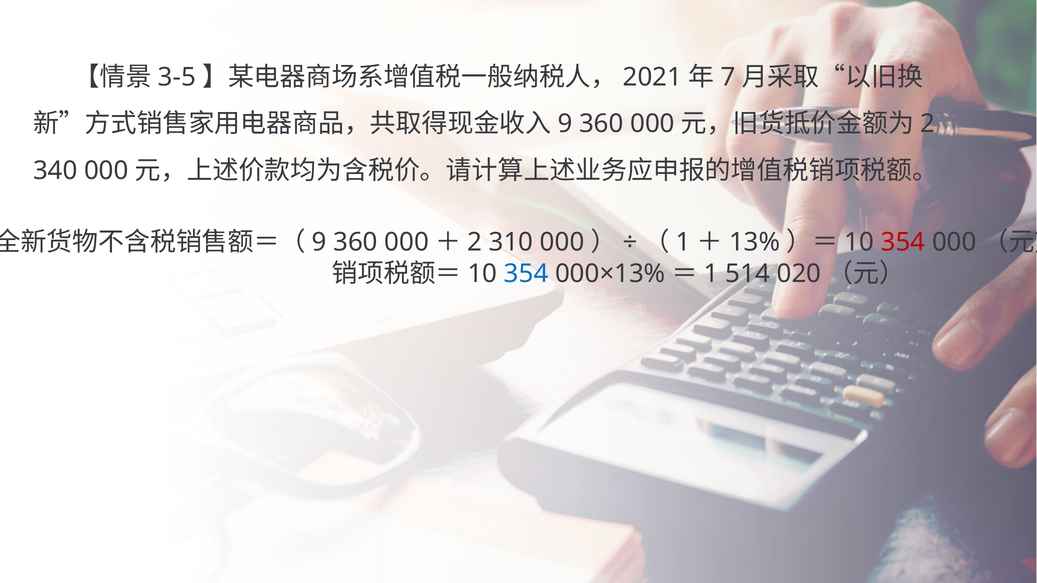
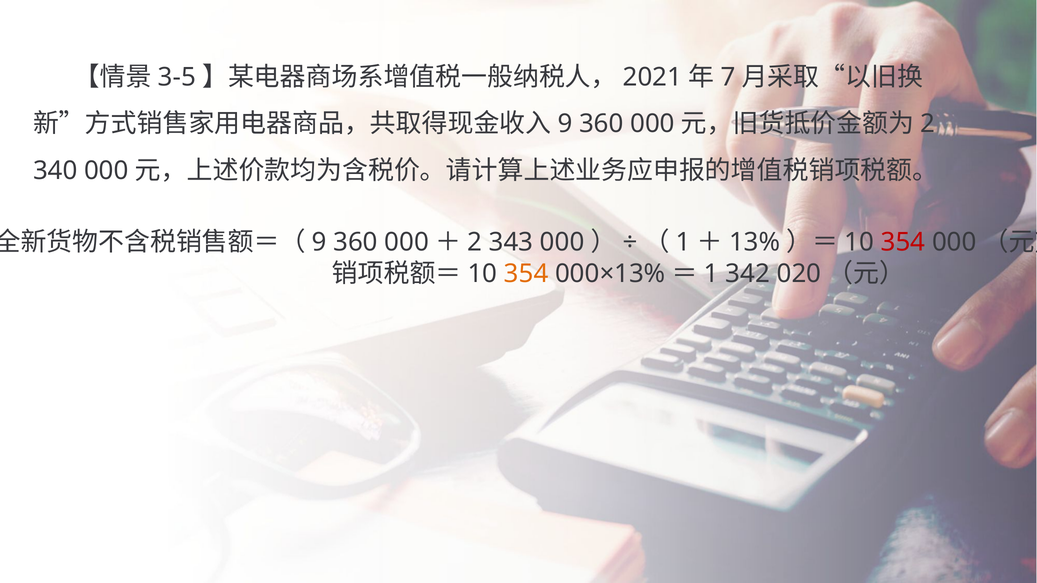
310: 310 -> 343
354 at (526, 273) colour: blue -> orange
514: 514 -> 342
